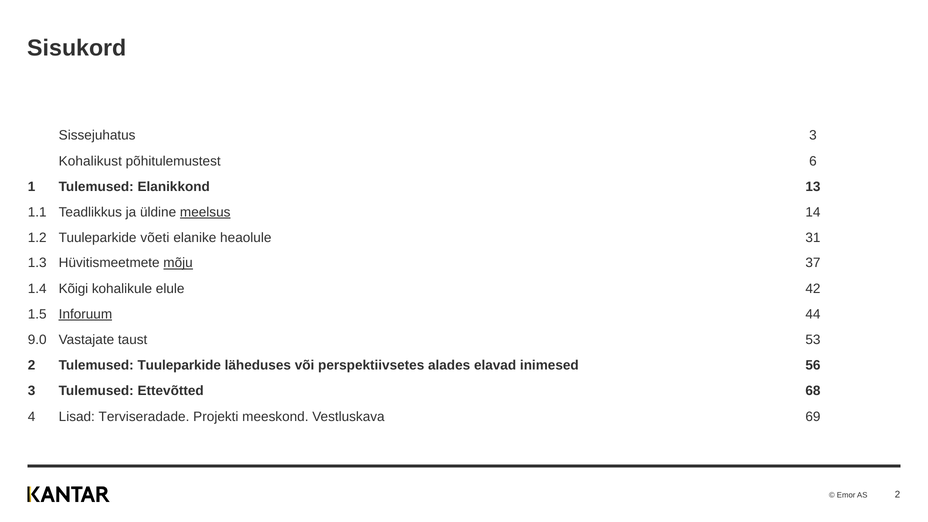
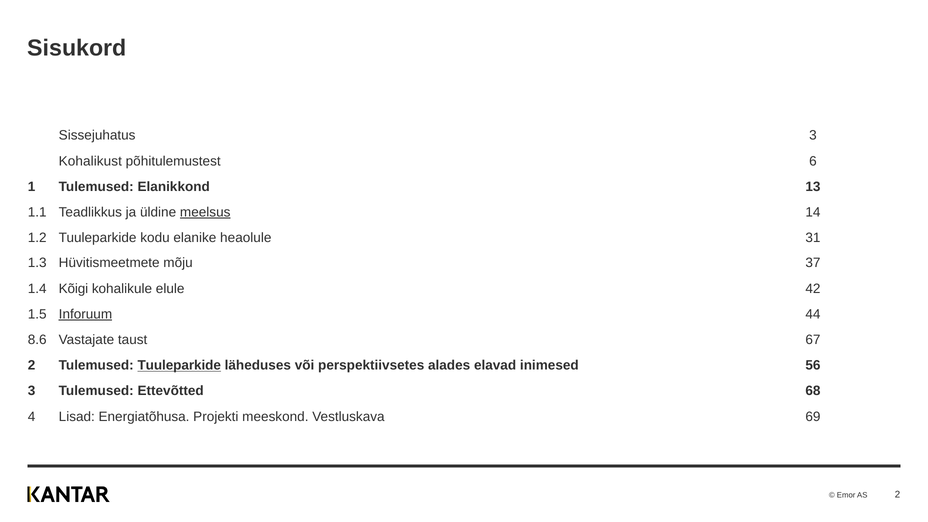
võeti: võeti -> kodu
mõju underline: present -> none
9.0: 9.0 -> 8.6
53: 53 -> 67
Tuuleparkide at (179, 365) underline: none -> present
Terviseradade: Terviseradade -> Energiatõhusa
